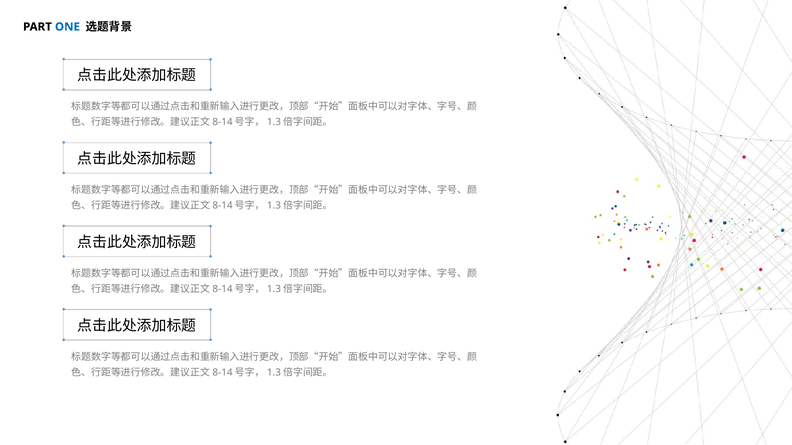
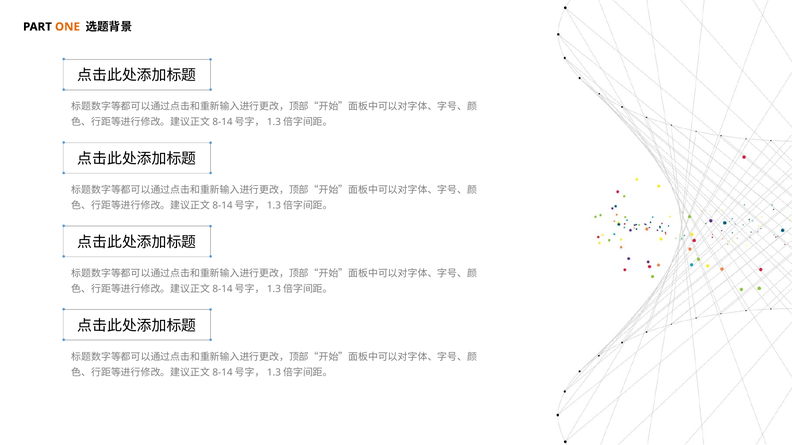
ONE colour: blue -> orange
